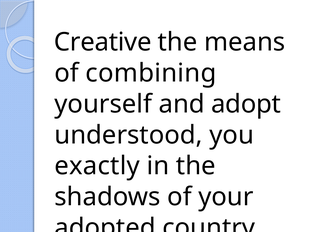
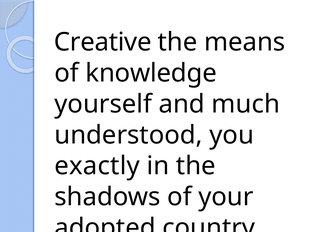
combining: combining -> knowledge
adopt: adopt -> much
